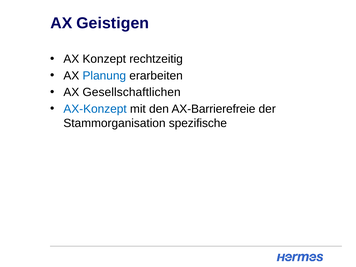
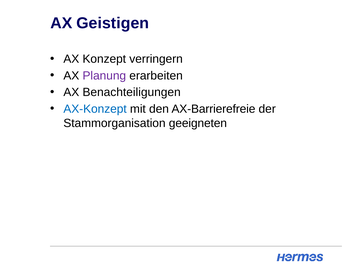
rechtzeitig: rechtzeitig -> verringern
Planung colour: blue -> purple
Gesellschaftlichen: Gesellschaftlichen -> Benachteiligungen
spezifische: spezifische -> geeigneten
